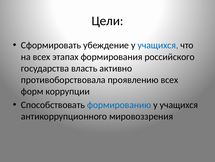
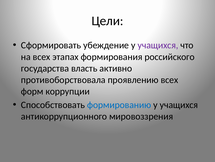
учащихся at (158, 45) colour: blue -> purple
